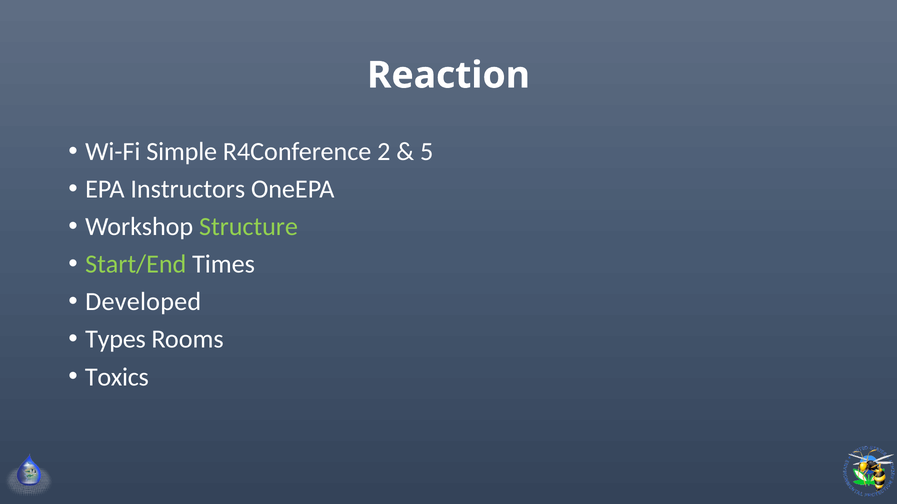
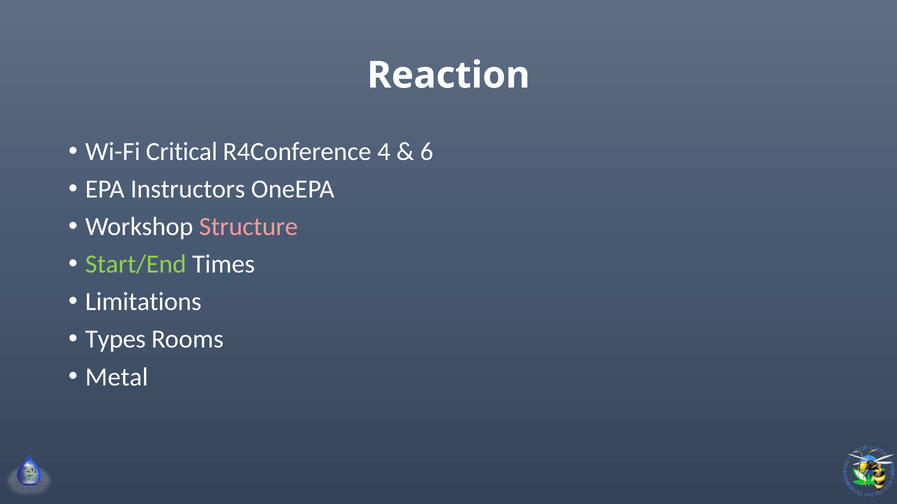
Simple: Simple -> Critical
2: 2 -> 4
5: 5 -> 6
Structure colour: light green -> pink
Developed: Developed -> Limitations
Toxics: Toxics -> Metal
